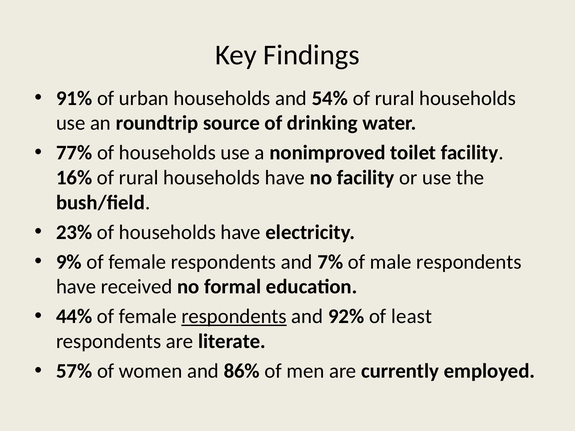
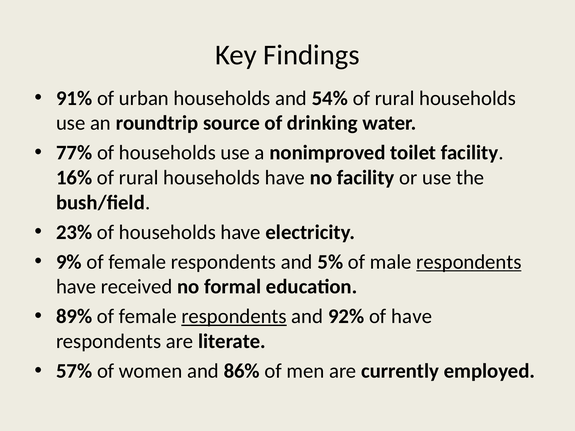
7%: 7% -> 5%
respondents at (469, 262) underline: none -> present
44%: 44% -> 89%
of least: least -> have
